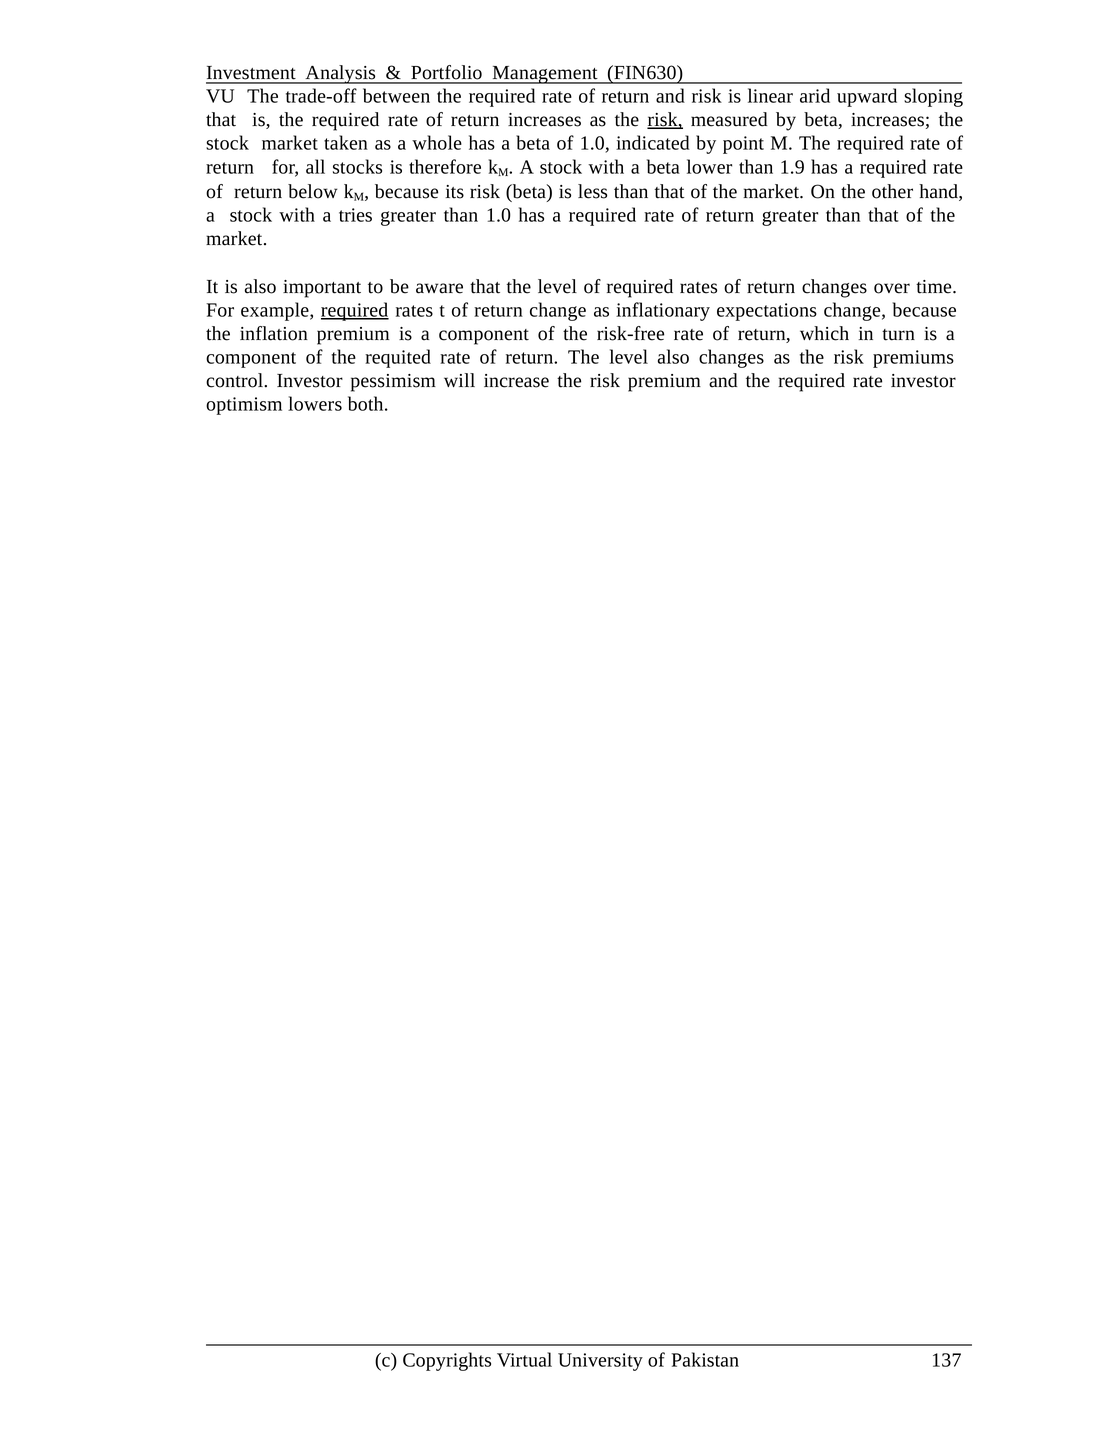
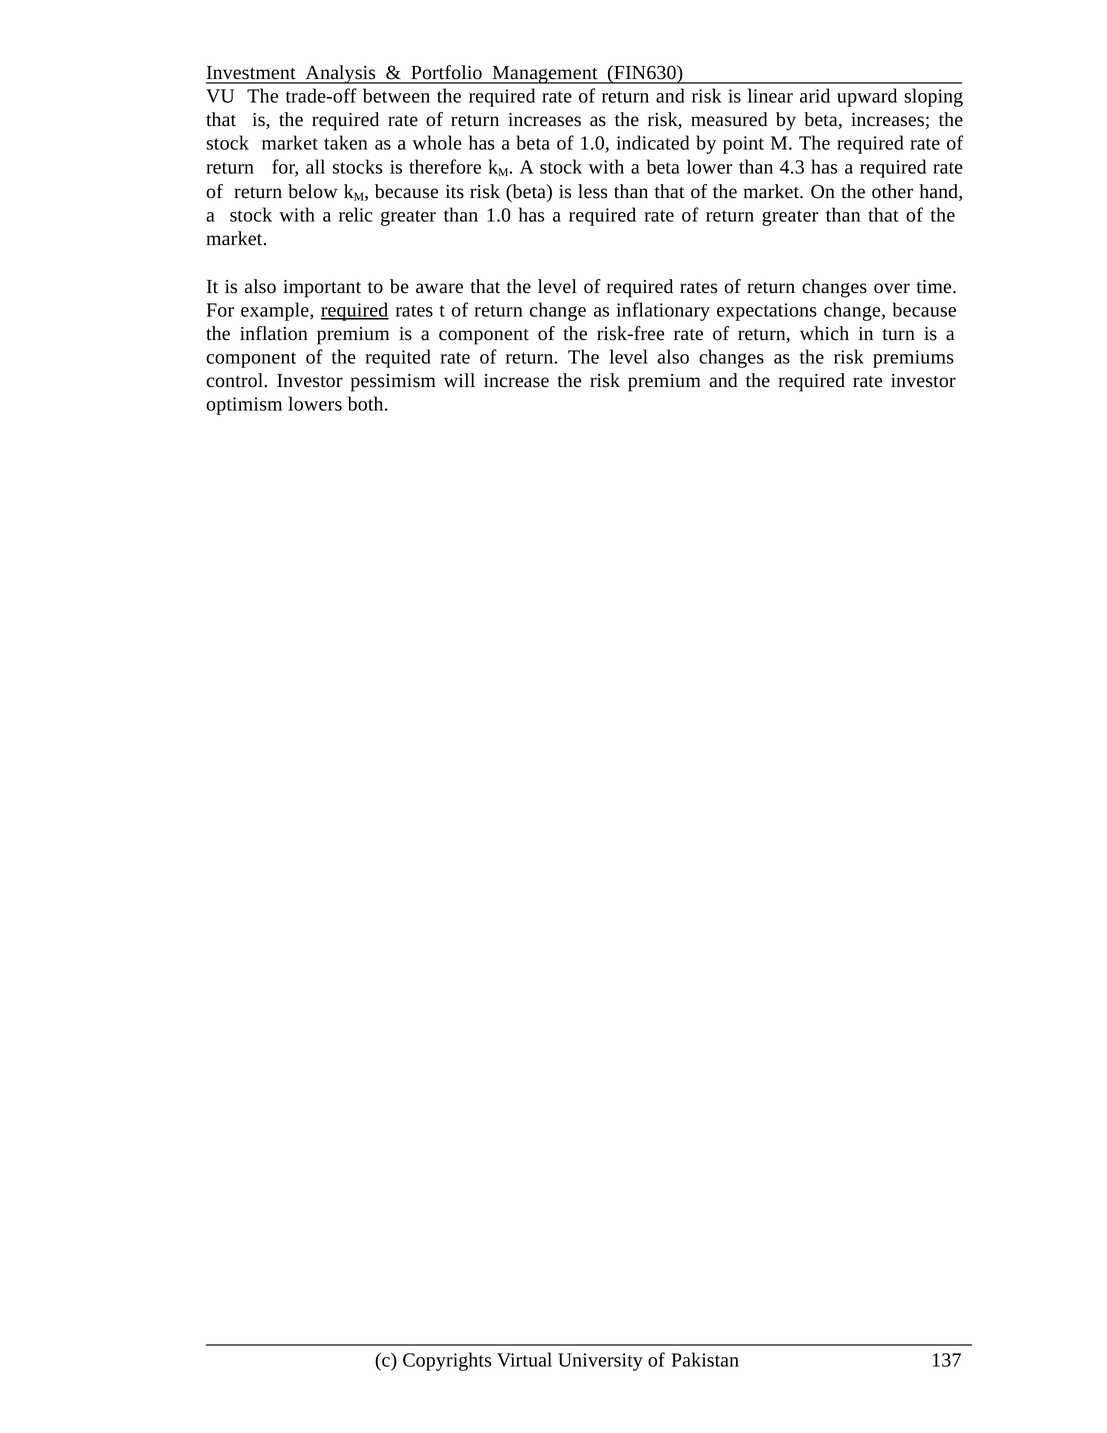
risk at (665, 120) underline: present -> none
1.9: 1.9 -> 4.3
tries: tries -> relic
